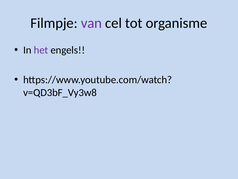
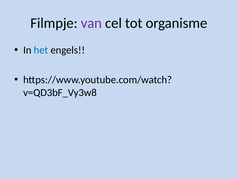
het colour: purple -> blue
